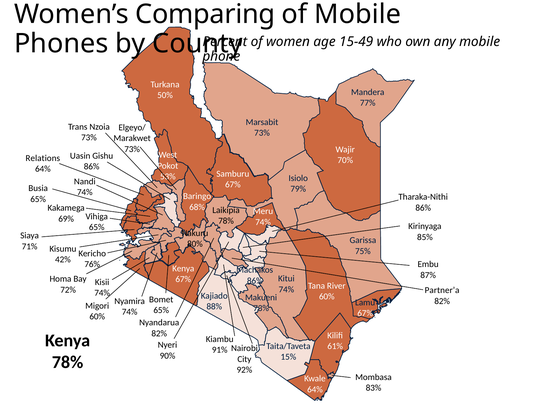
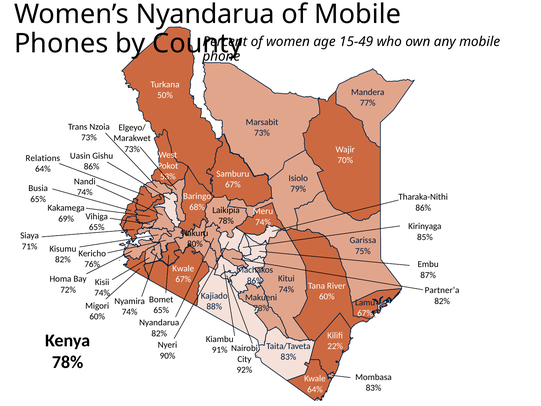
Women’s Comparing: Comparing -> Nyandarua
42% at (63, 260): 42% -> 82%
Kenya at (183, 268): Kenya -> Kwale
61%: 61% -> 22%
15% at (288, 357): 15% -> 83%
